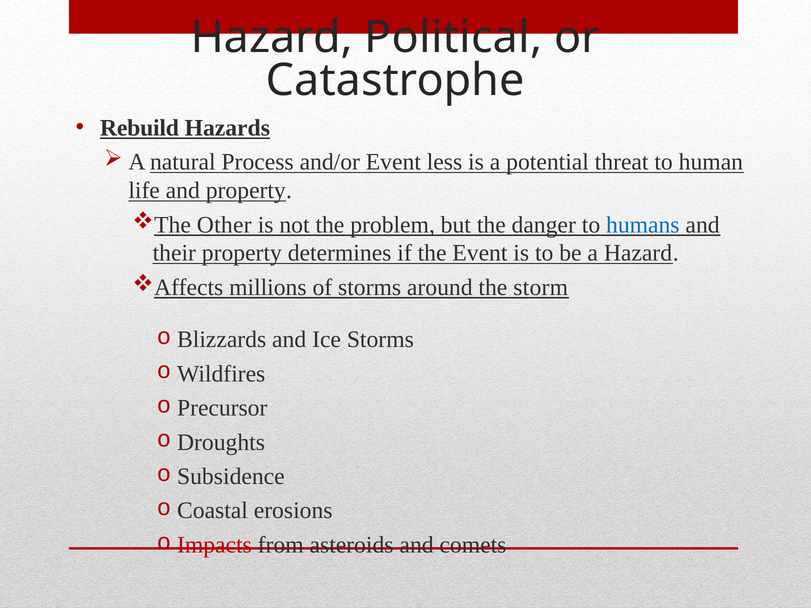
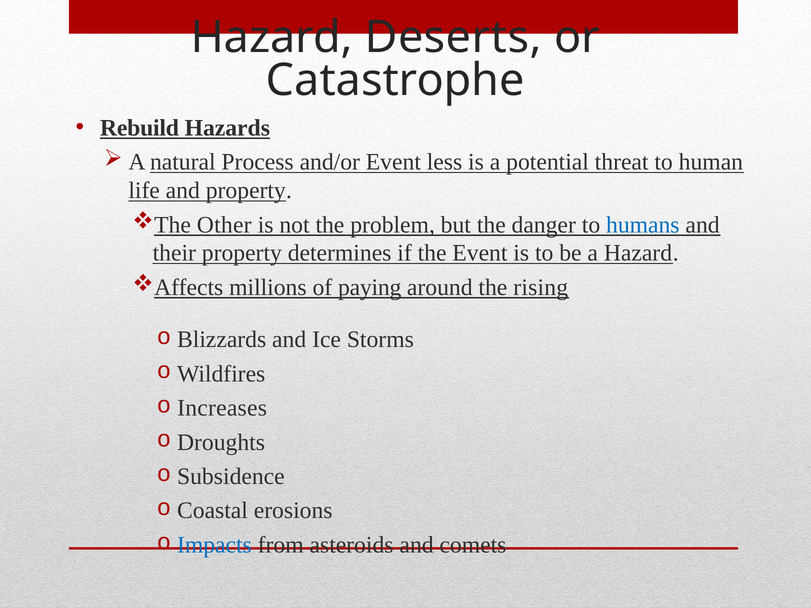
Political: Political -> Deserts
of storms: storms -> paying
storm: storm -> rising
Precursor: Precursor -> Increases
Impacts colour: red -> blue
